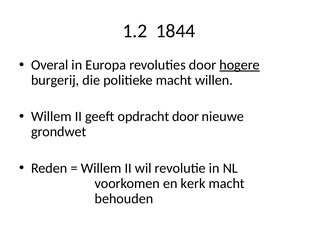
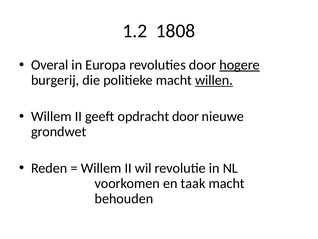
1844: 1844 -> 1808
willen underline: none -> present
kerk: kerk -> taak
